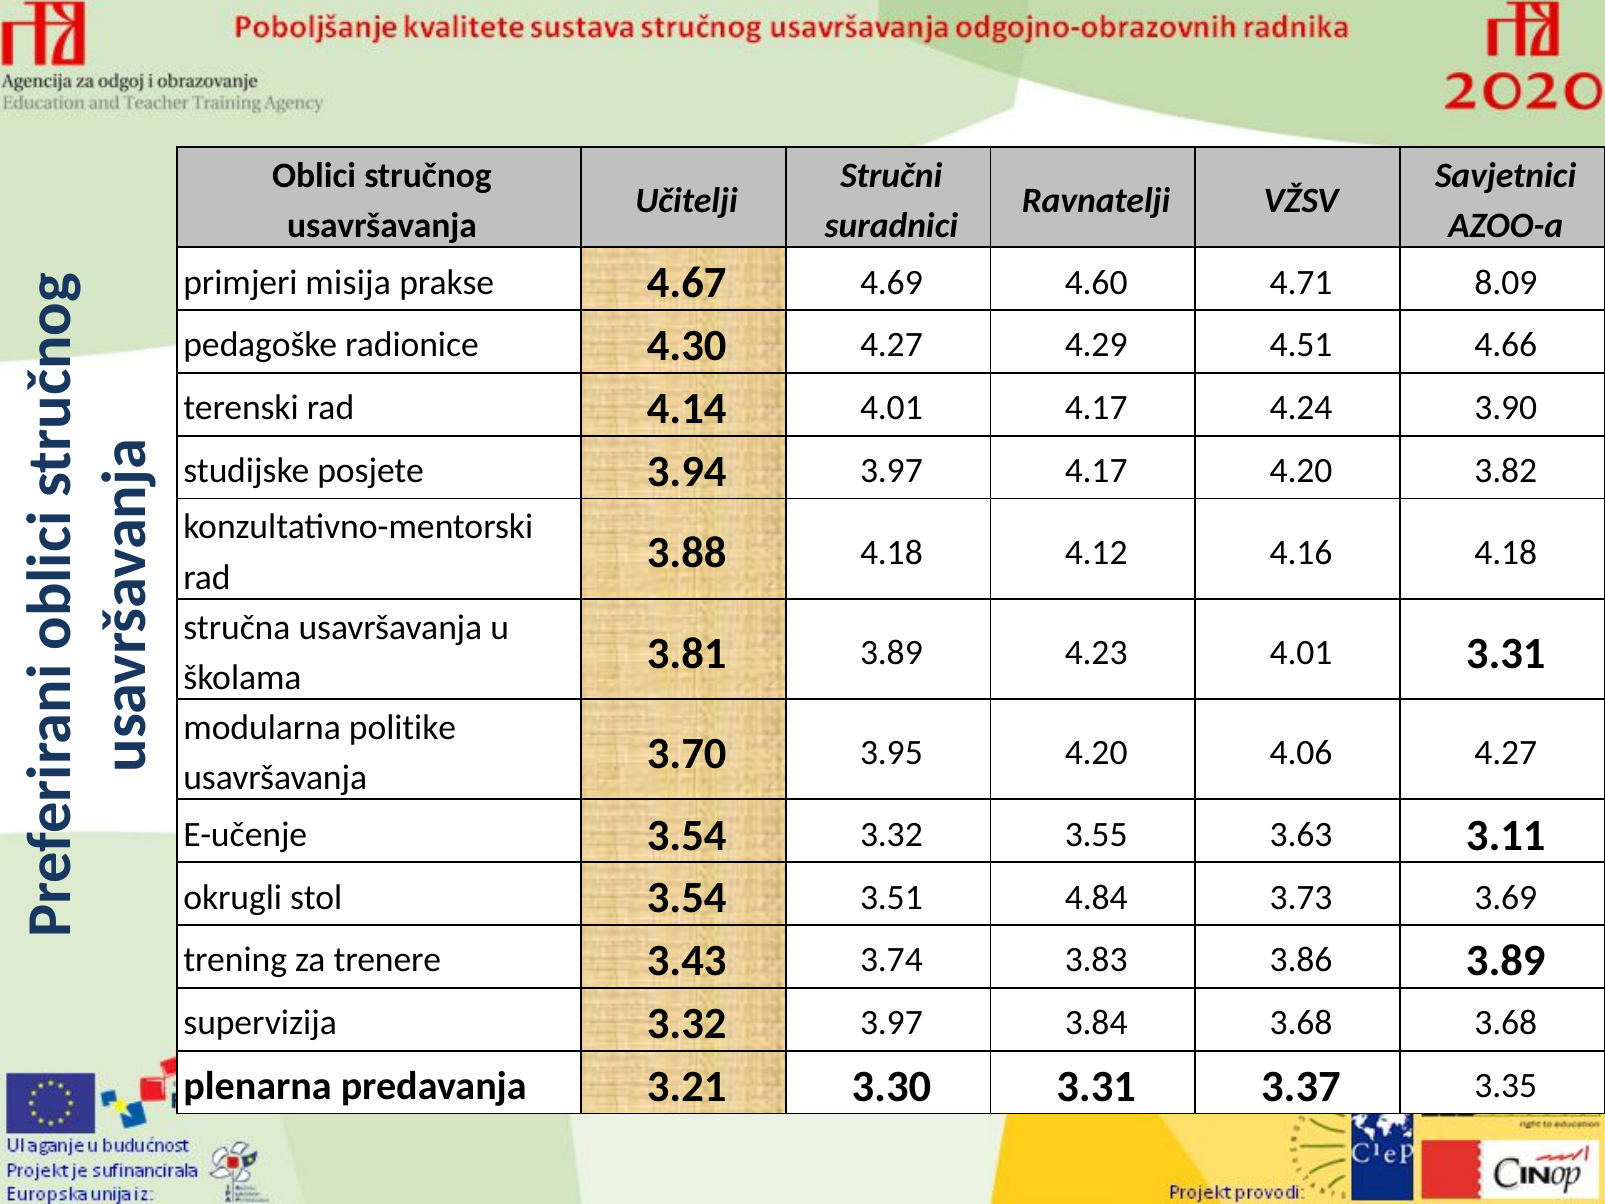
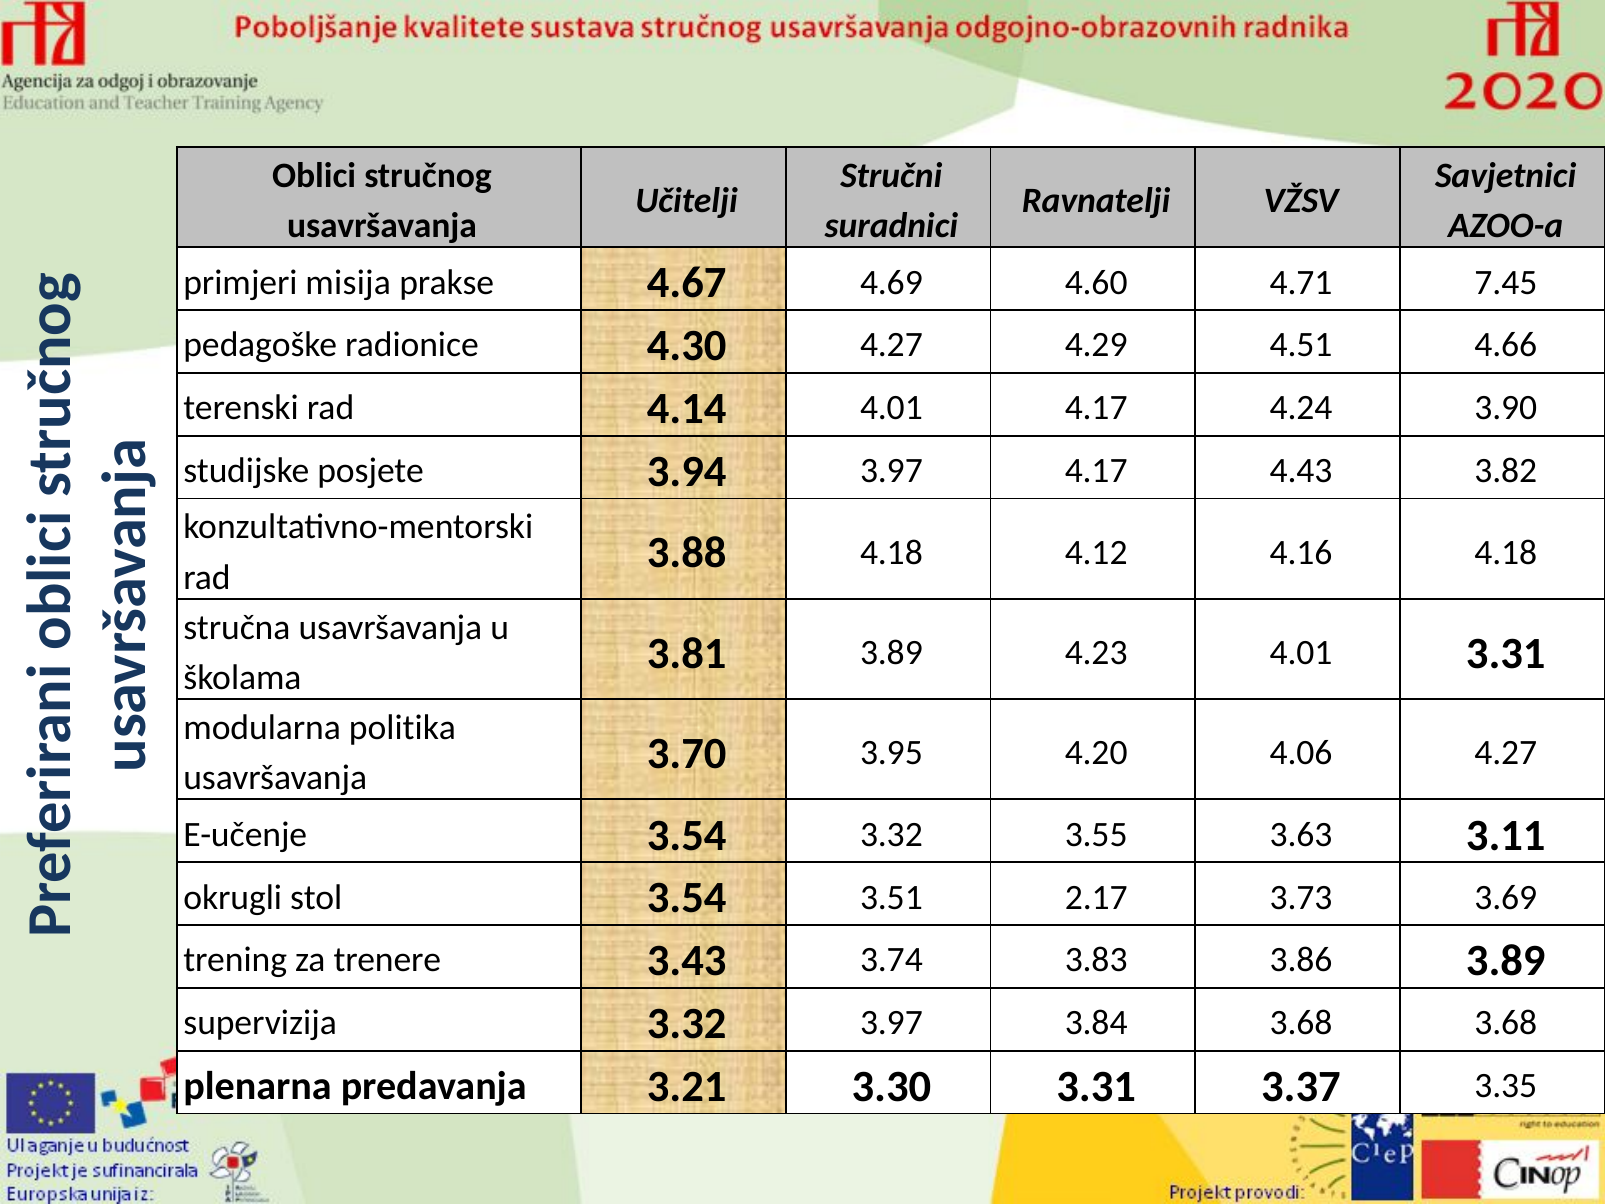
8.09: 8.09 -> 7.45
4.17 4.20: 4.20 -> 4.43
politike: politike -> politika
4.84: 4.84 -> 2.17
